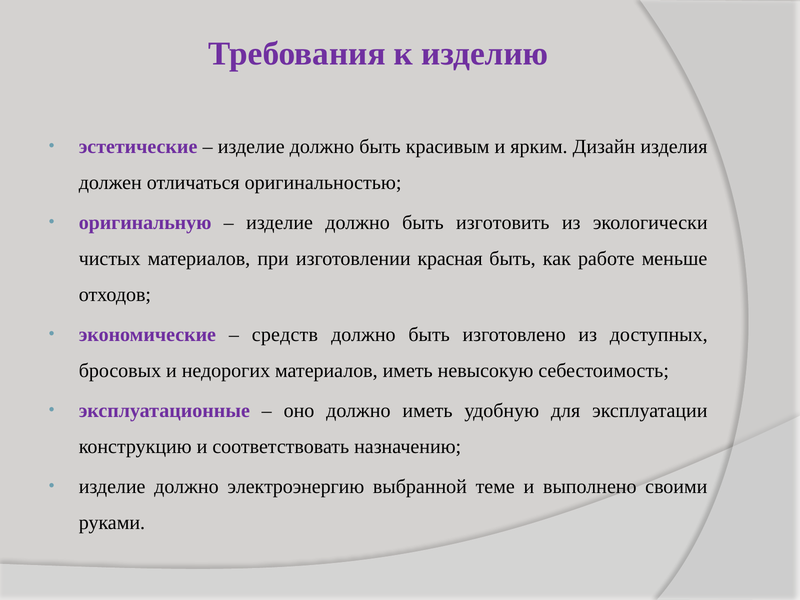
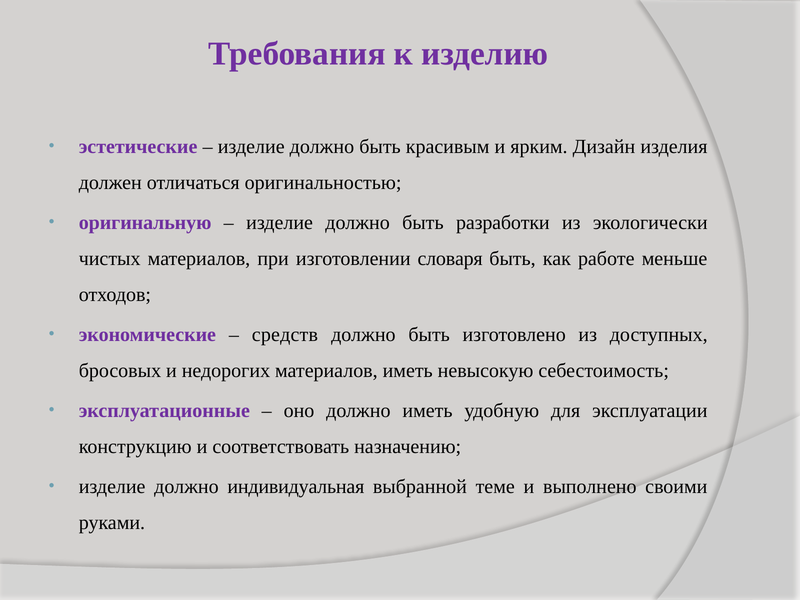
изготовить: изготовить -> разработки
красная: красная -> словаря
электроэнергию: электроэнергию -> индивидуальная
